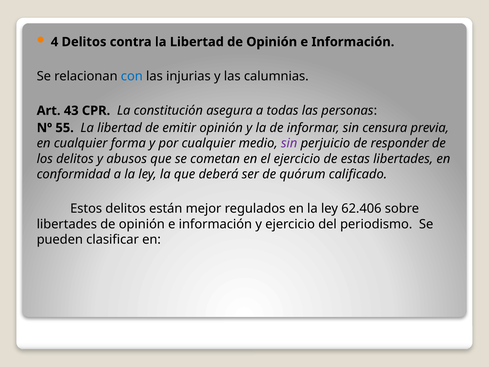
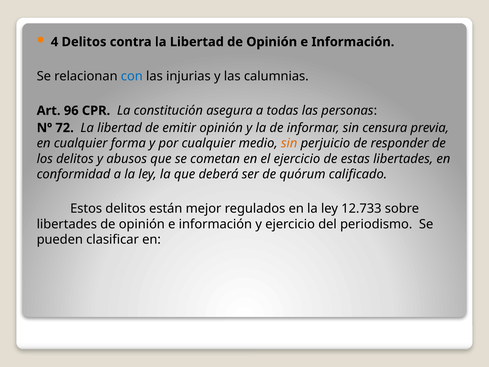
43: 43 -> 96
55: 55 -> 72
sin at (289, 143) colour: purple -> orange
62.406: 62.406 -> 12.733
